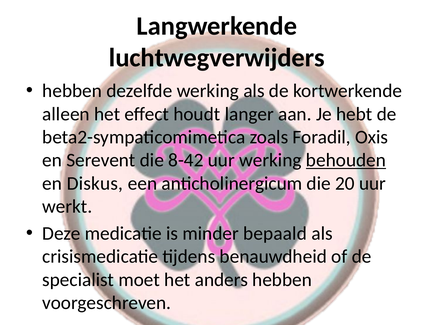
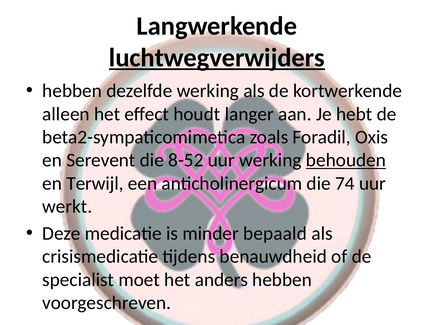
luchtwegverwijders underline: none -> present
8-42: 8-42 -> 8-52
Diskus: Diskus -> Terwijl
20: 20 -> 74
